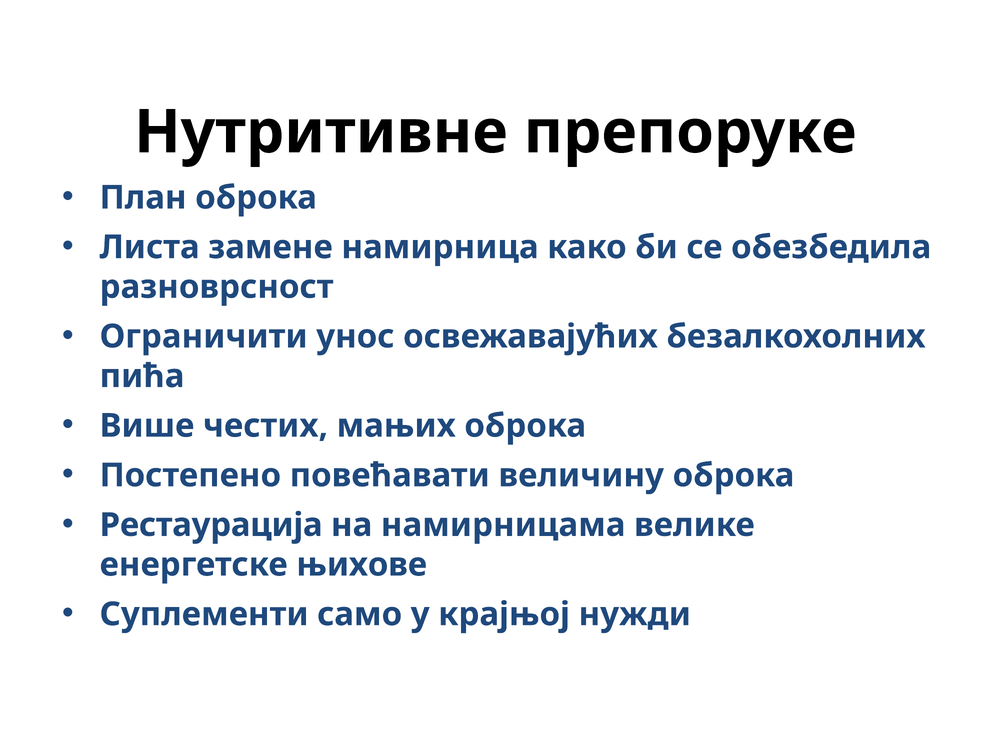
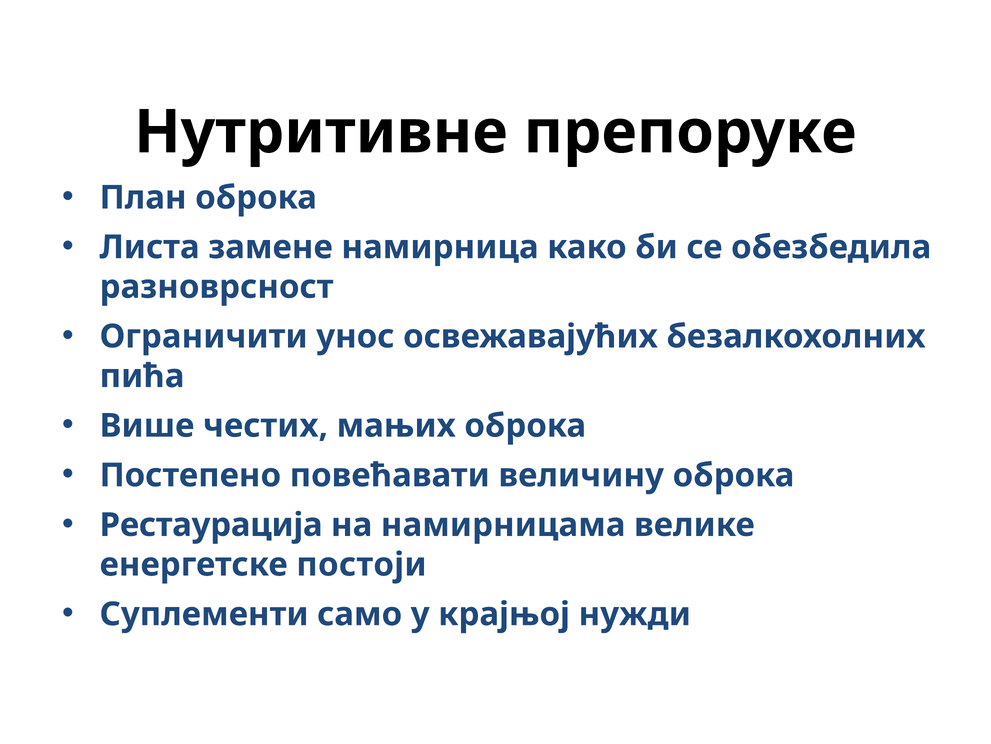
њихове: њихове -> постоји
